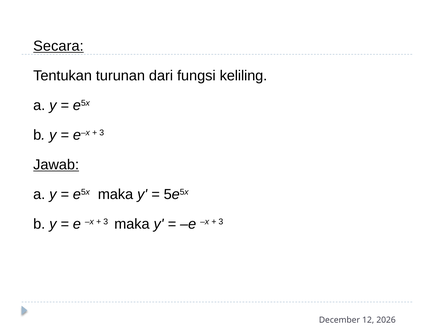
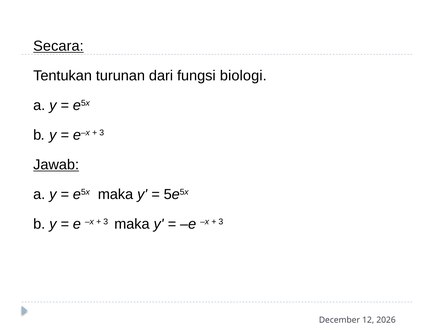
keliling: keliling -> biologi
